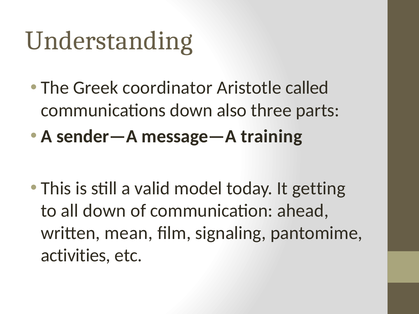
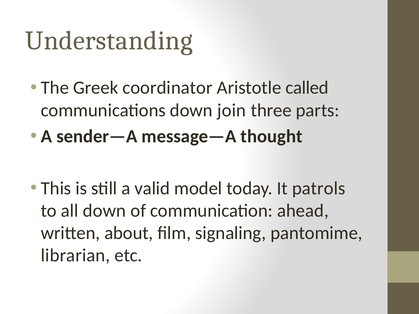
also: also -> join
training: training -> thought
getting: getting -> patrols
mean: mean -> about
activities: activities -> librarian
